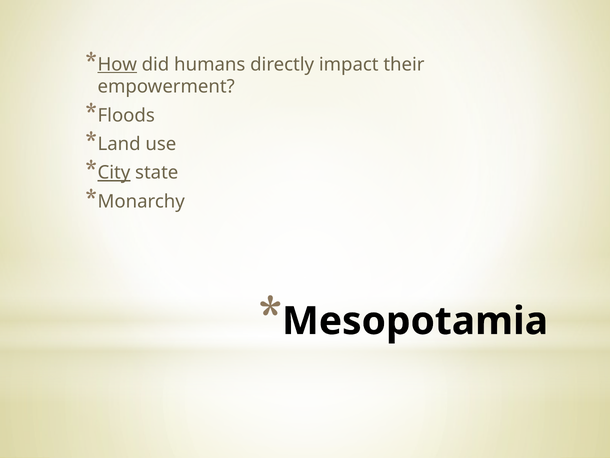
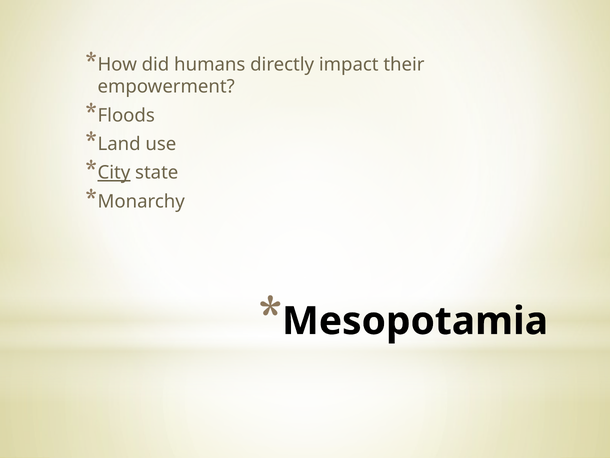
How underline: present -> none
